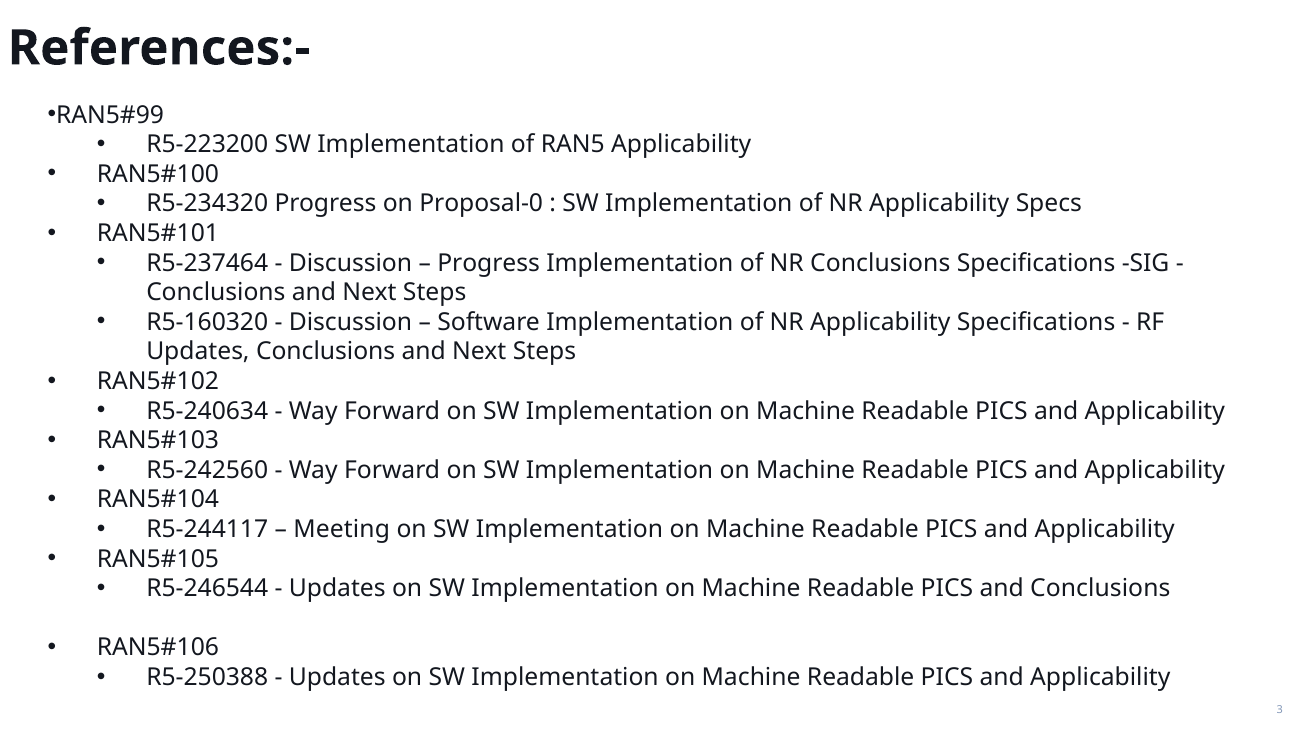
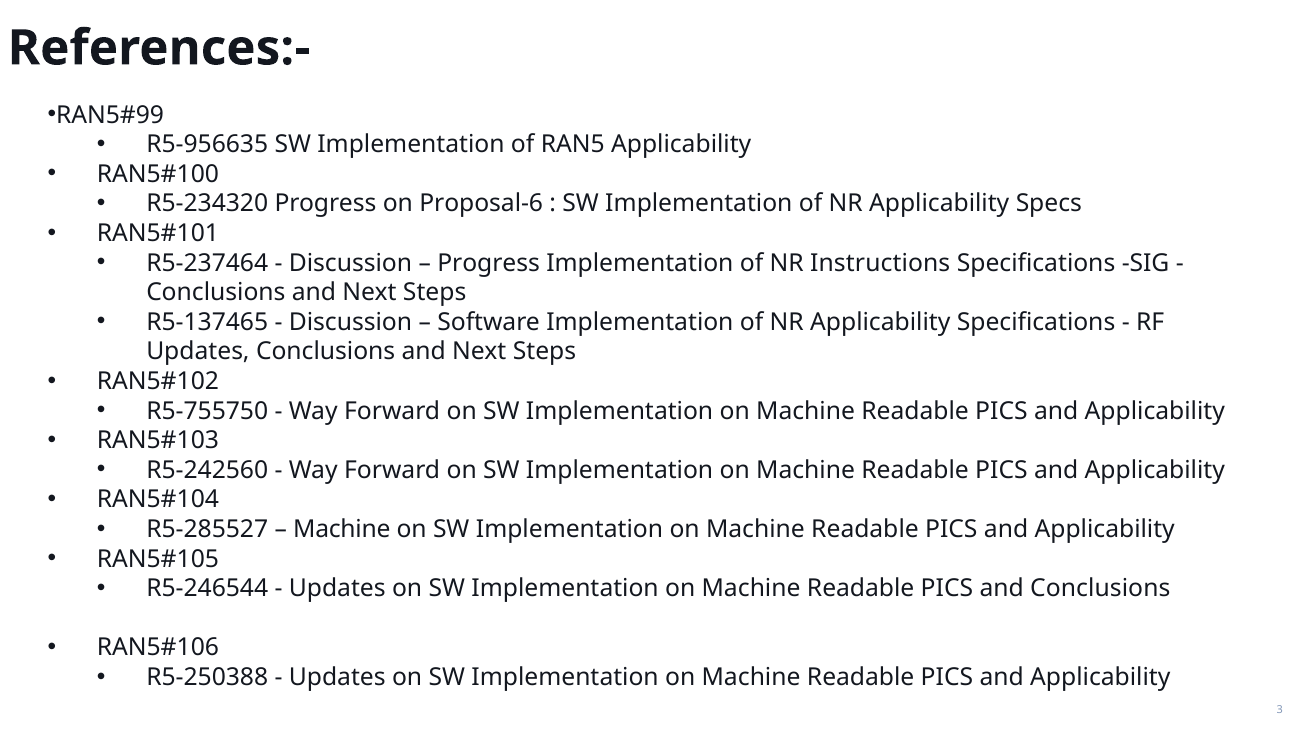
R5-223200: R5-223200 -> R5-956635
Proposal-0: Proposal-0 -> Proposal-6
NR Conclusions: Conclusions -> Instructions
R5-160320: R5-160320 -> R5-137465
R5-240634: R5-240634 -> R5-755750
R5-244117: R5-244117 -> R5-285527
Meeting at (342, 529): Meeting -> Machine
